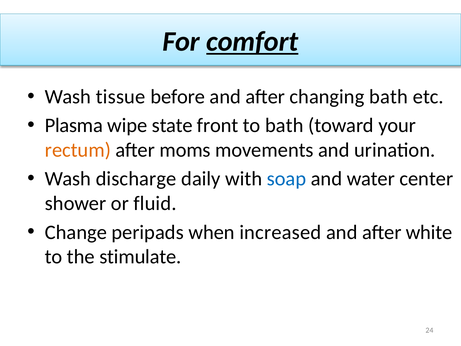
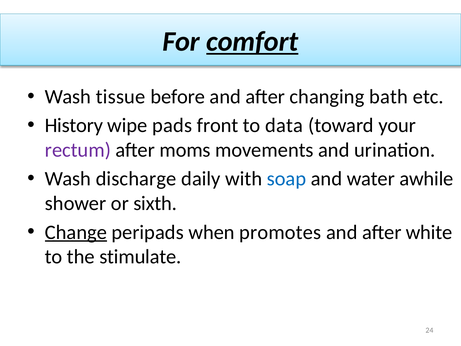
Plasma: Plasma -> History
state: state -> pads
to bath: bath -> data
rectum colour: orange -> purple
center: center -> awhile
fluid: fluid -> sixth
Change underline: none -> present
increased: increased -> promotes
